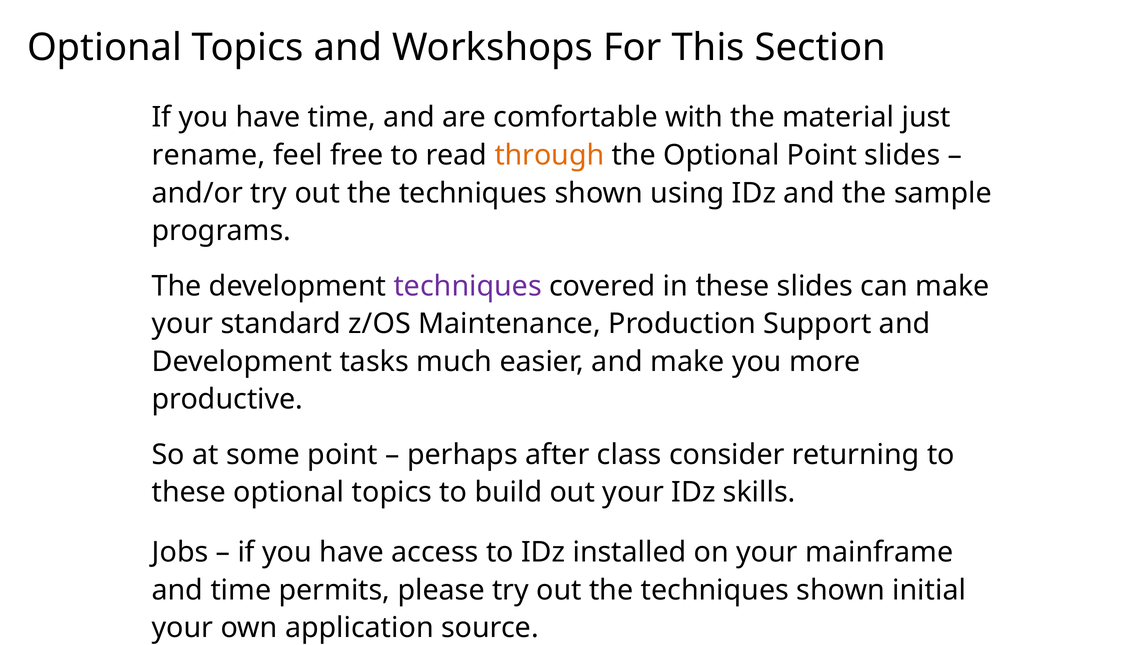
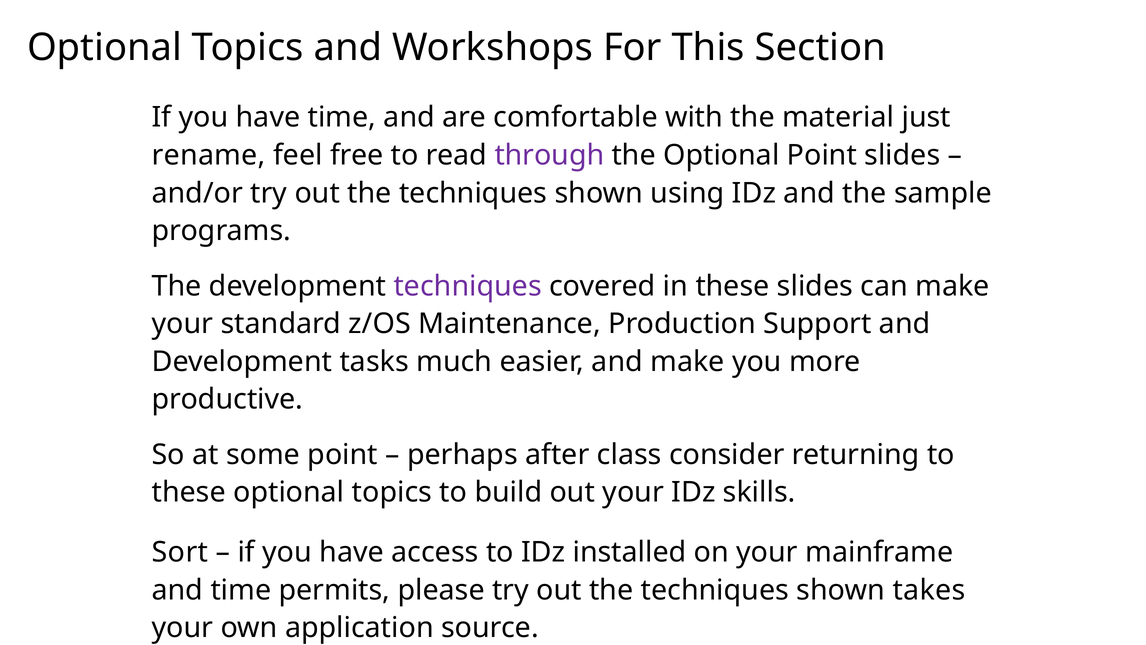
through colour: orange -> purple
Jobs: Jobs -> Sort
initial: initial -> takes
